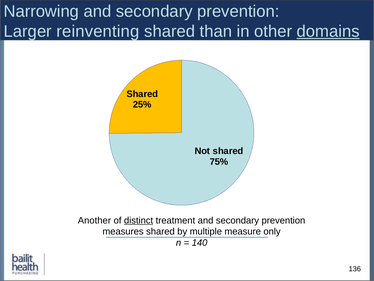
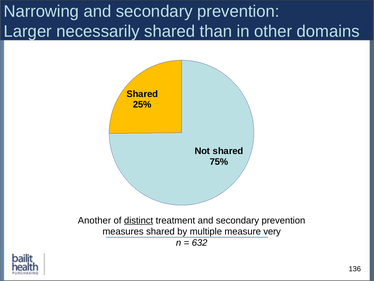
reinventing: reinventing -> necessarily
domains underline: present -> none
only: only -> very
140: 140 -> 632
